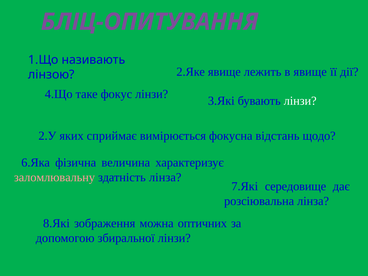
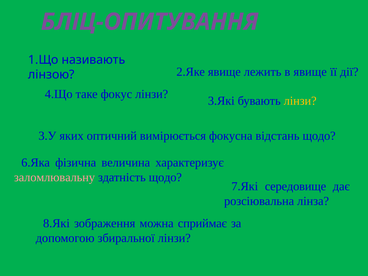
лінзи at (300, 101) colour: white -> yellow
2.У: 2.У -> 3.У
сприймає: сприймає -> оптичний
здатність лінза: лінза -> щодо
оптичних: оптичних -> сприймає
